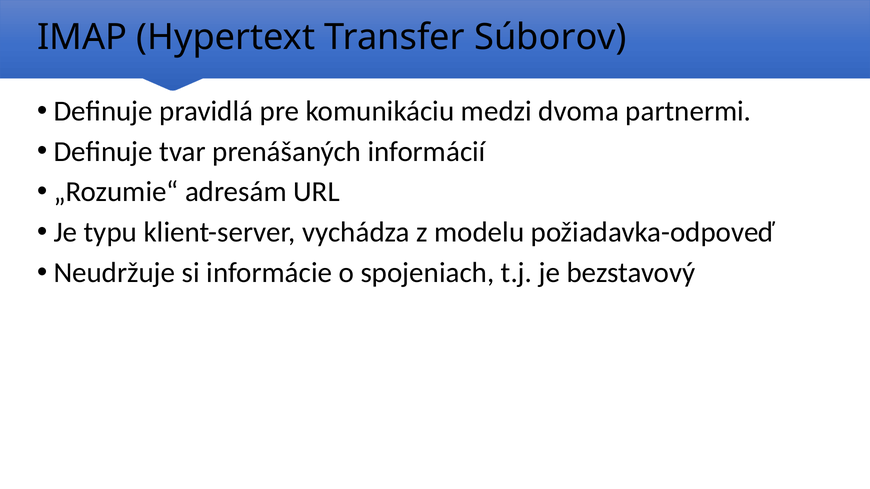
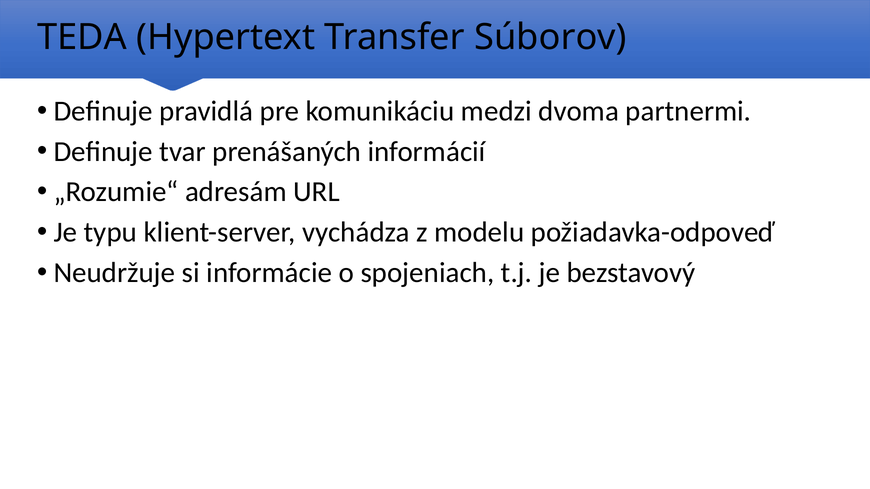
IMAP: IMAP -> TEDA
